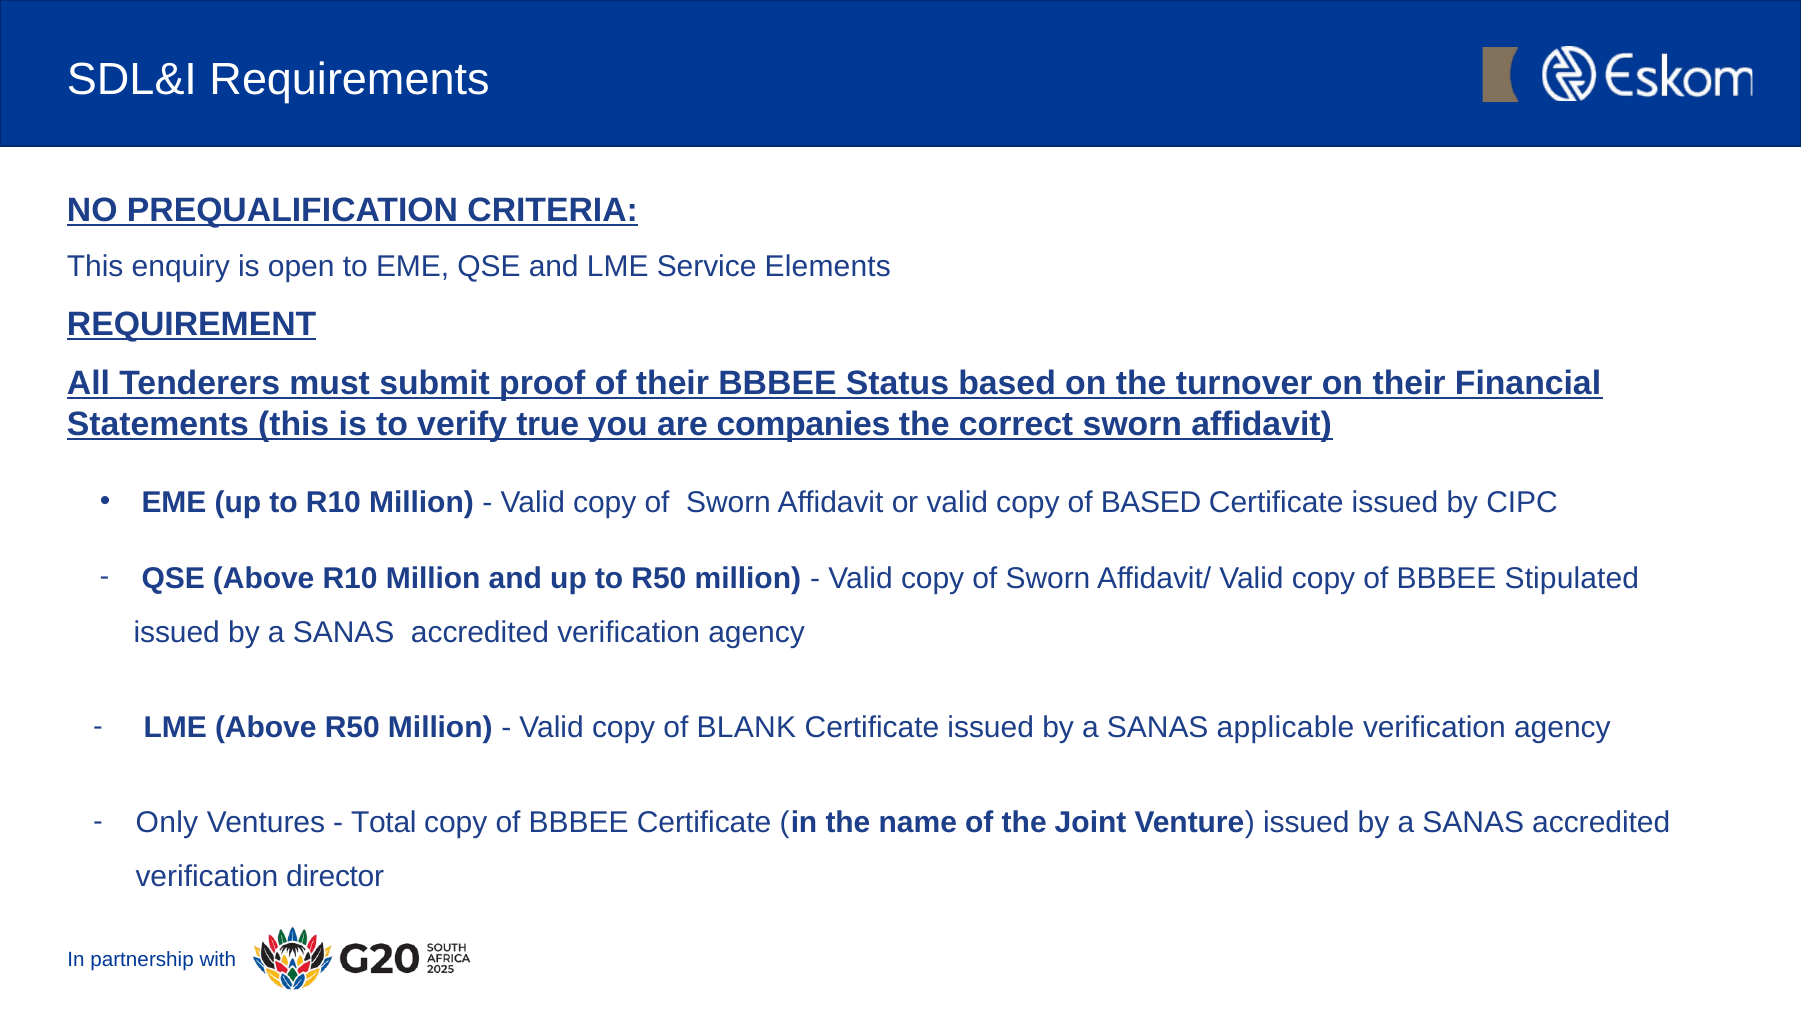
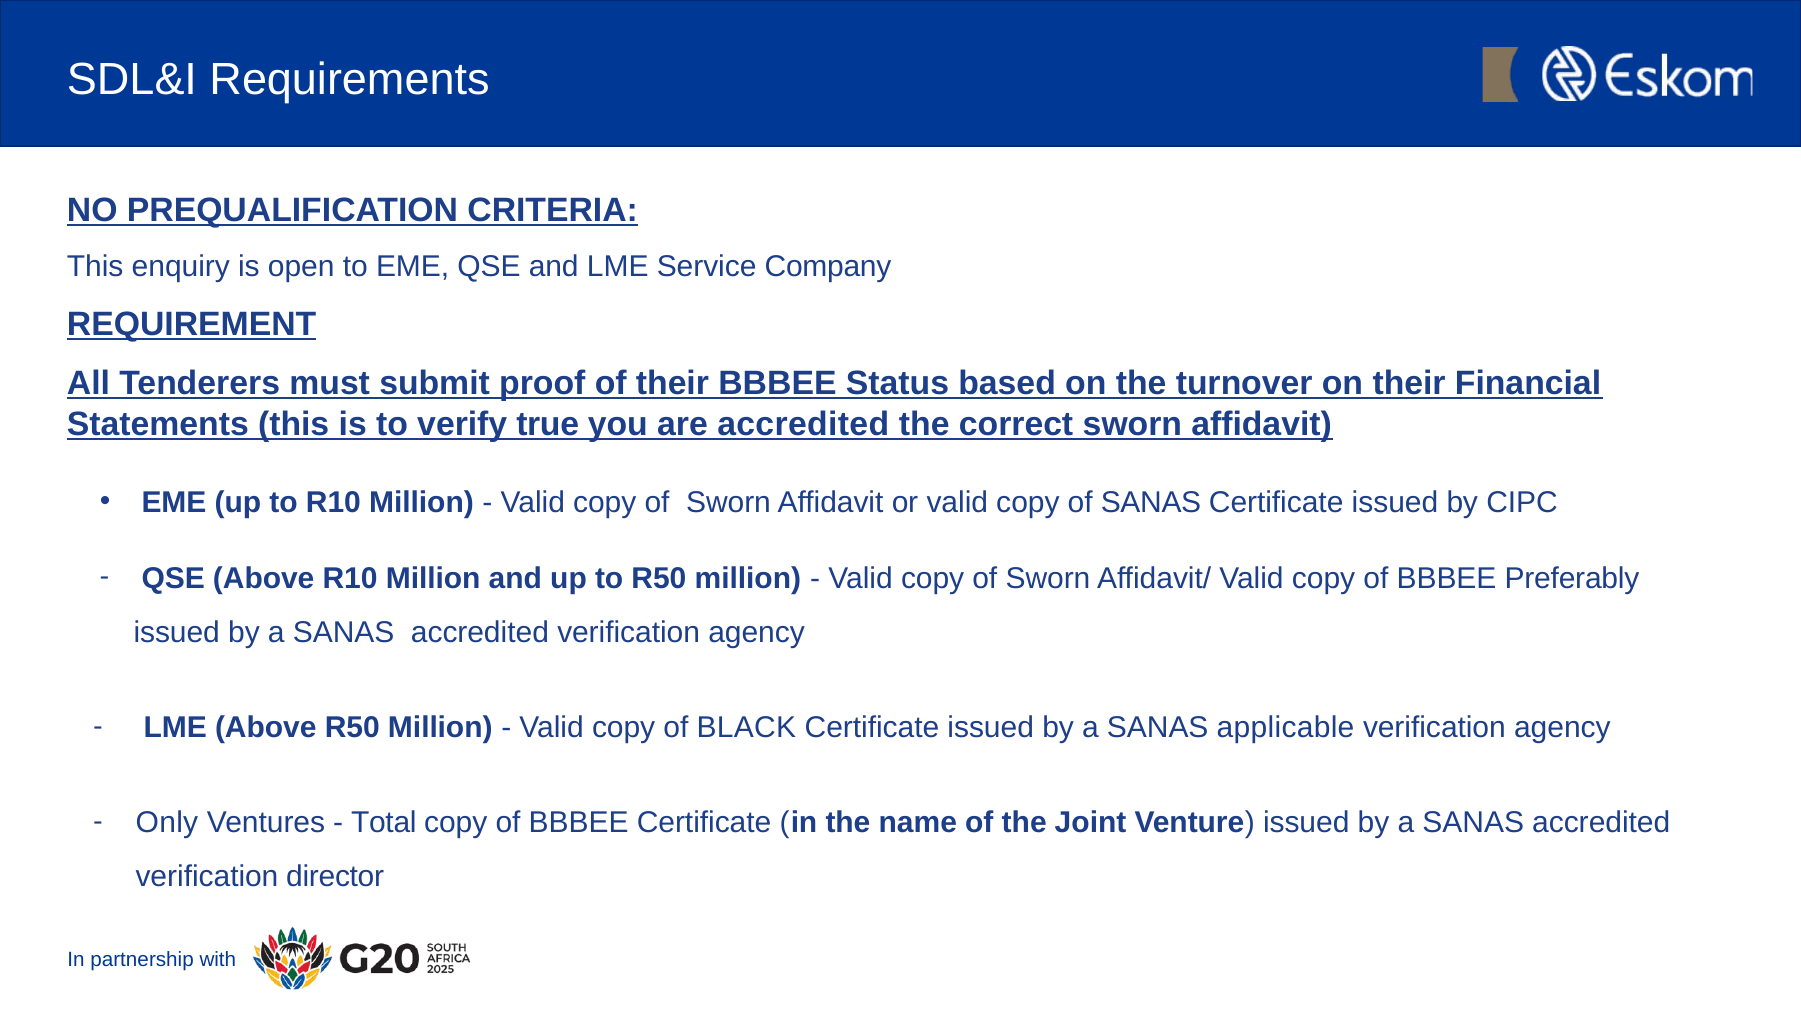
Elements: Elements -> Company
are companies: companies -> accredited
of BASED: BASED -> SANAS
Stipulated: Stipulated -> Preferably
BLANK: BLANK -> BLACK
